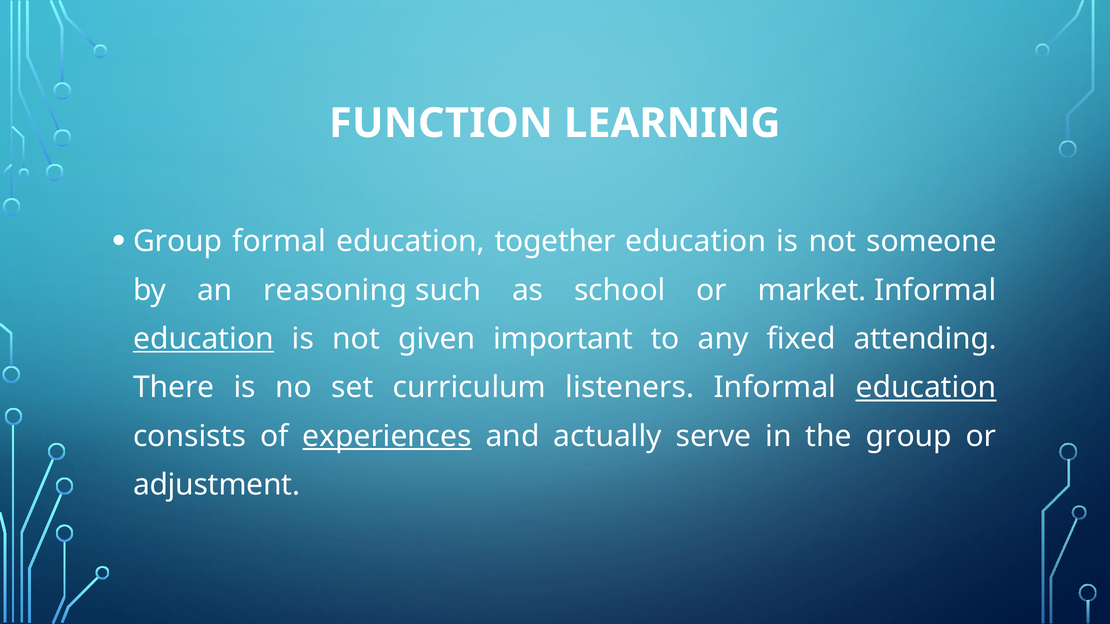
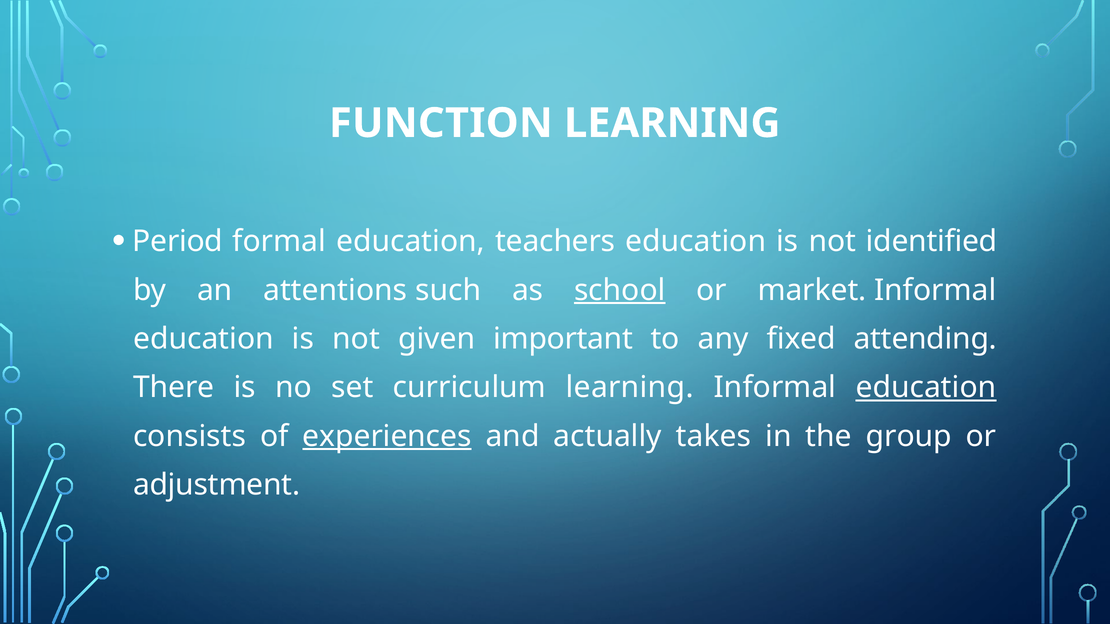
Group at (178, 242): Group -> Period
together: together -> teachers
someone: someone -> identified
reasoning: reasoning -> attentions
school underline: none -> present
education at (203, 339) underline: present -> none
curriculum listeners: listeners -> learning
serve: serve -> takes
